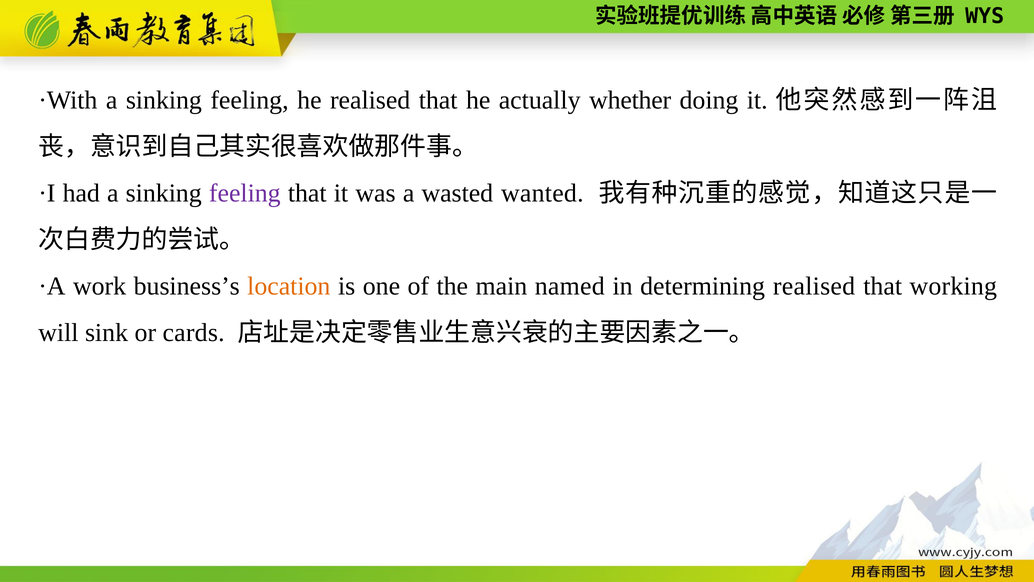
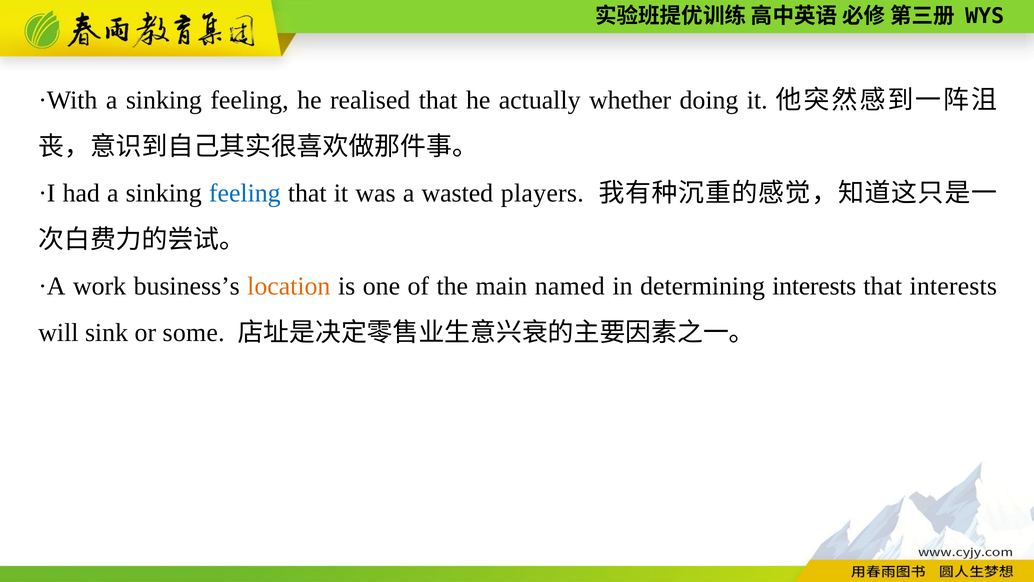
feeling at (245, 193) colour: purple -> blue
wanted: wanted -> players
determining realised: realised -> interests
that working: working -> interests
cards: cards -> some
